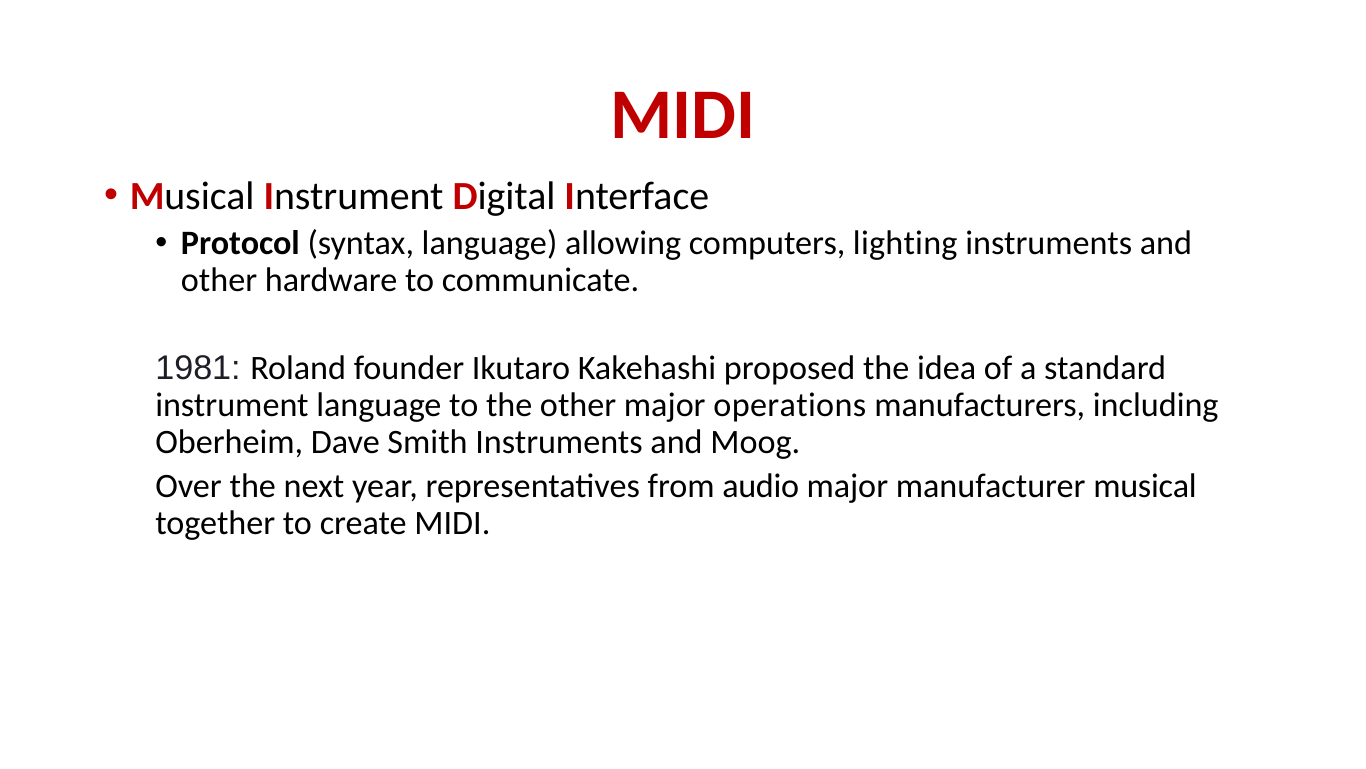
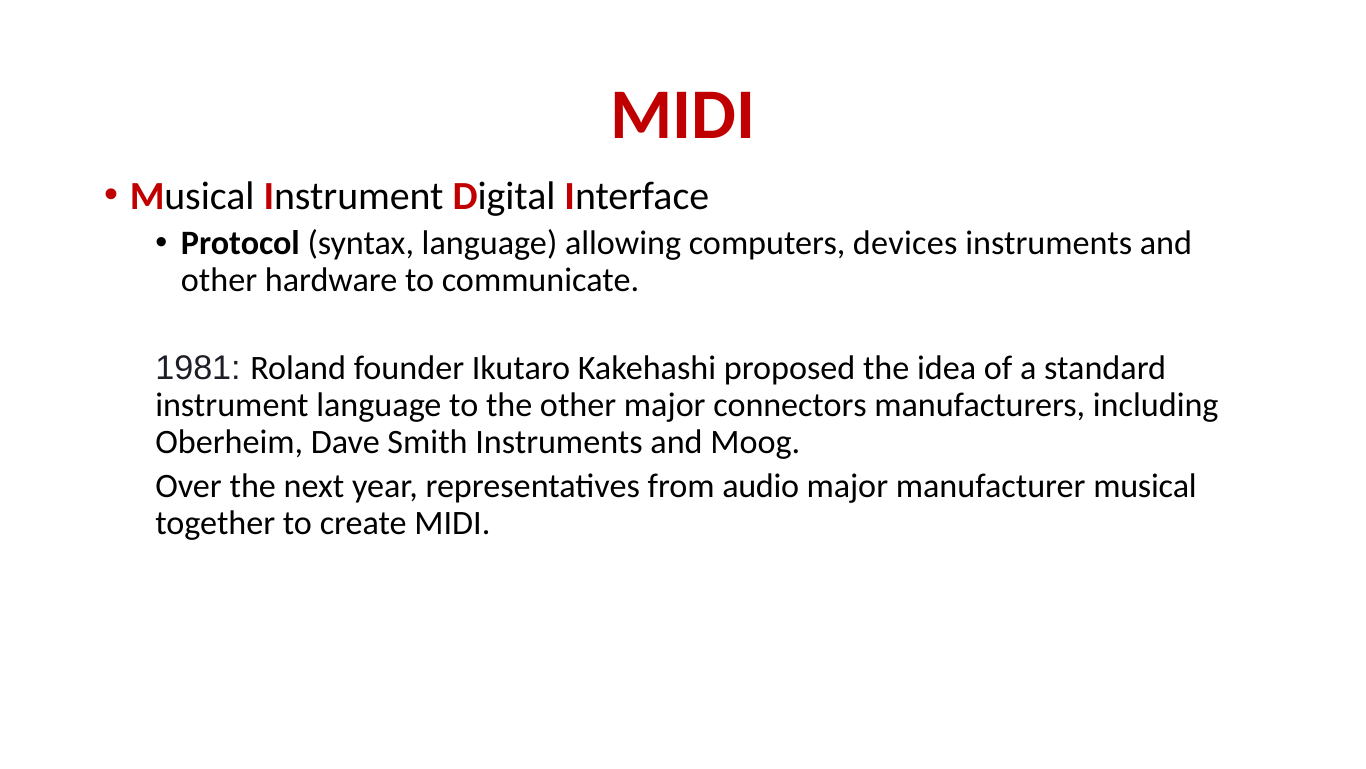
lighting: lighting -> devices
operations: operations -> connectors
